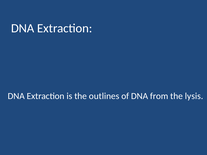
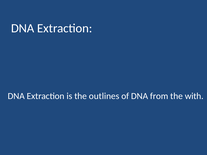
lysis: lysis -> with
